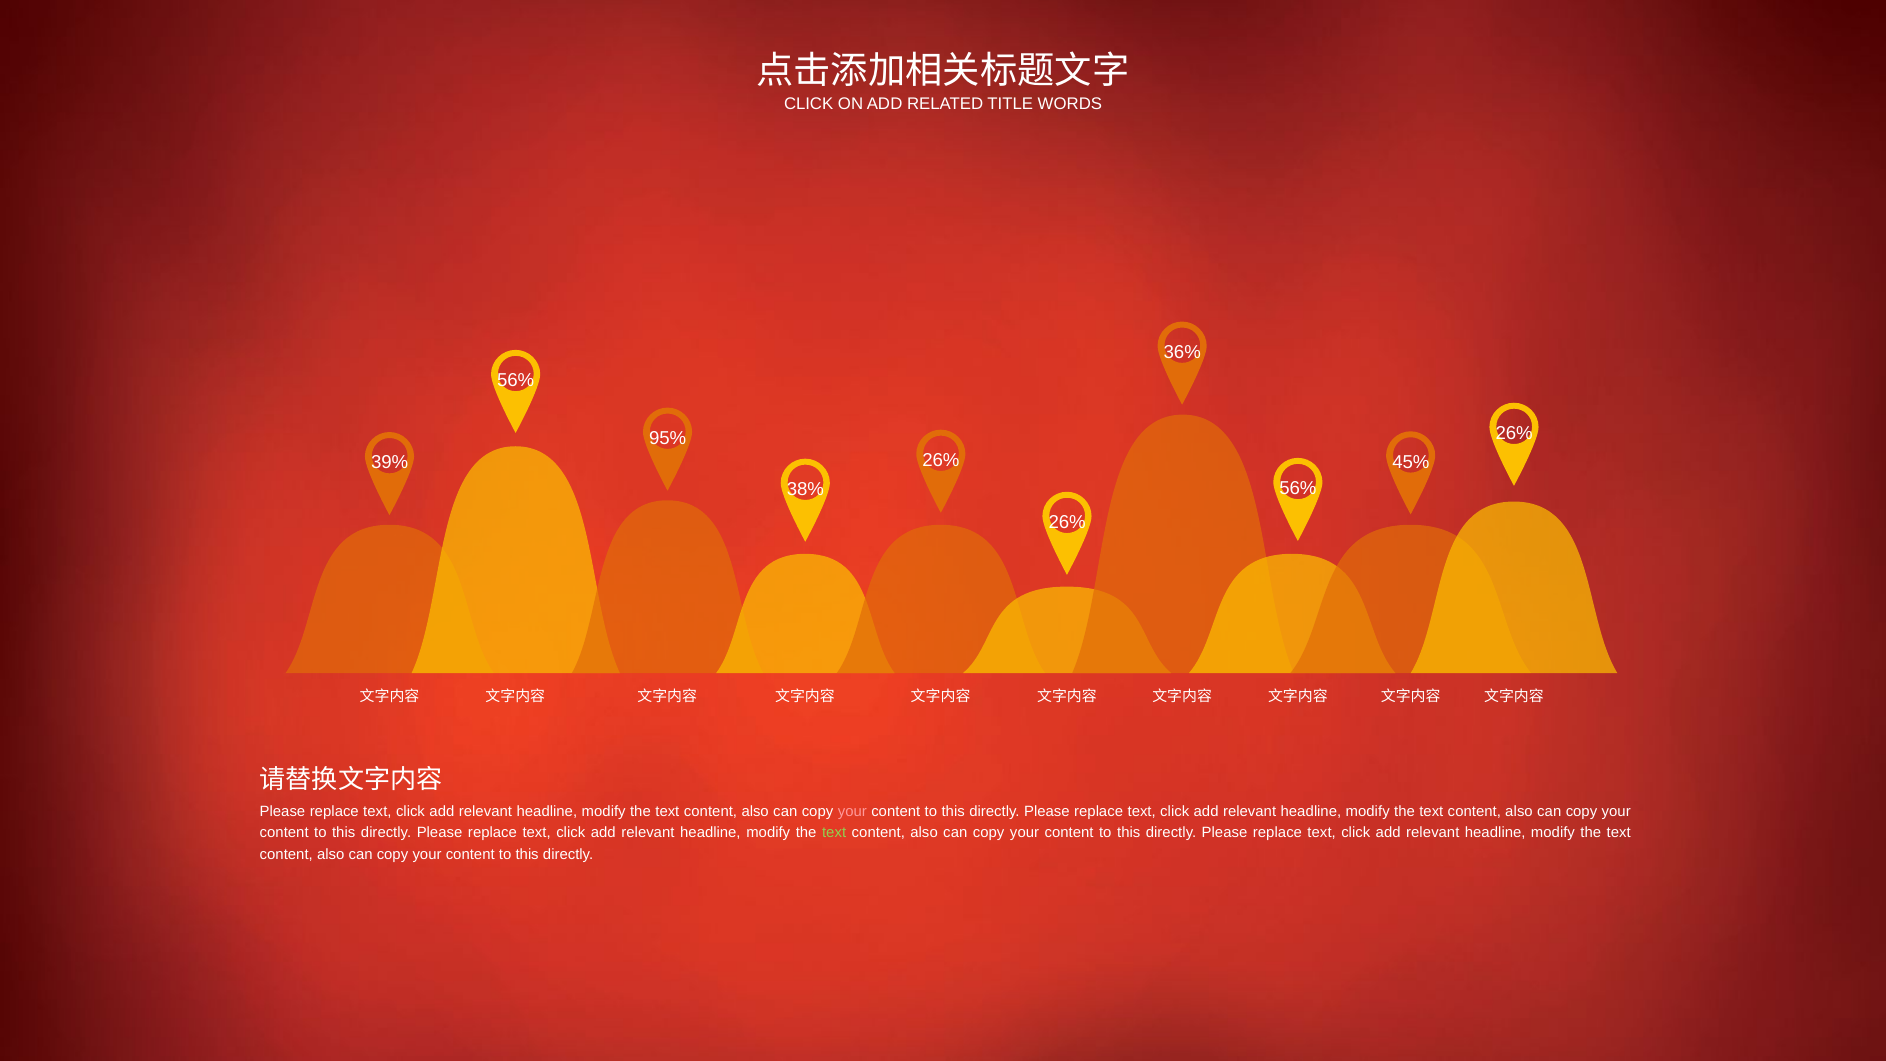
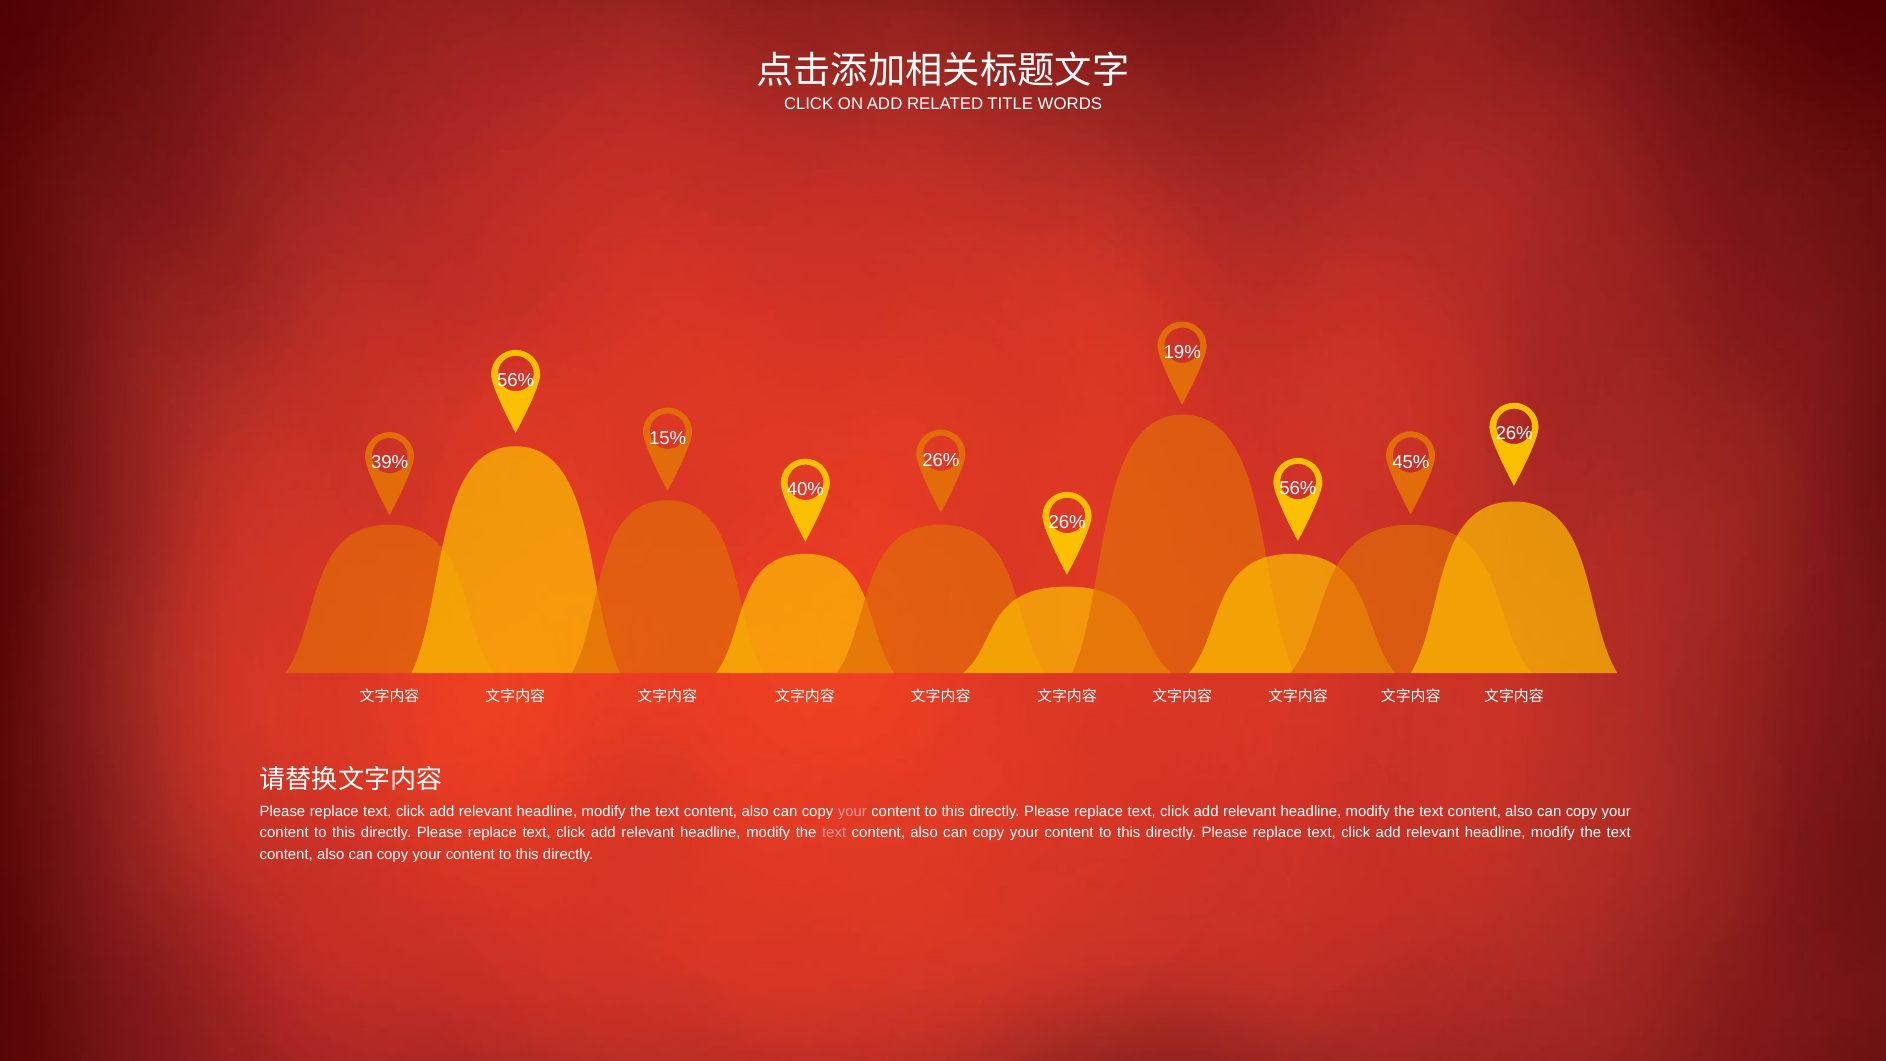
36%: 36% -> 19%
95%: 95% -> 15%
38%: 38% -> 40%
text at (834, 833) colour: light green -> pink
